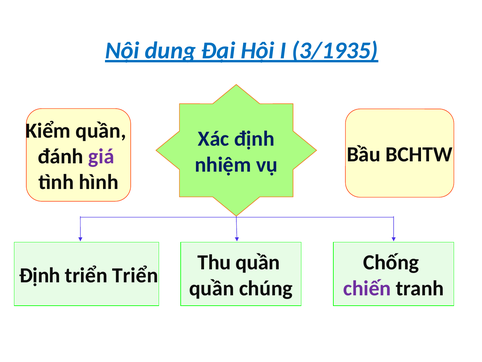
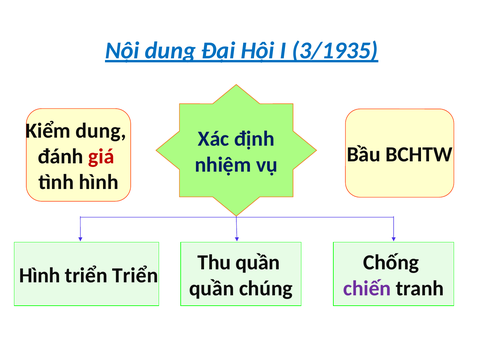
Kiểm quần: quần -> dung
giá colour: purple -> red
Định at (40, 275): Định -> Hình
